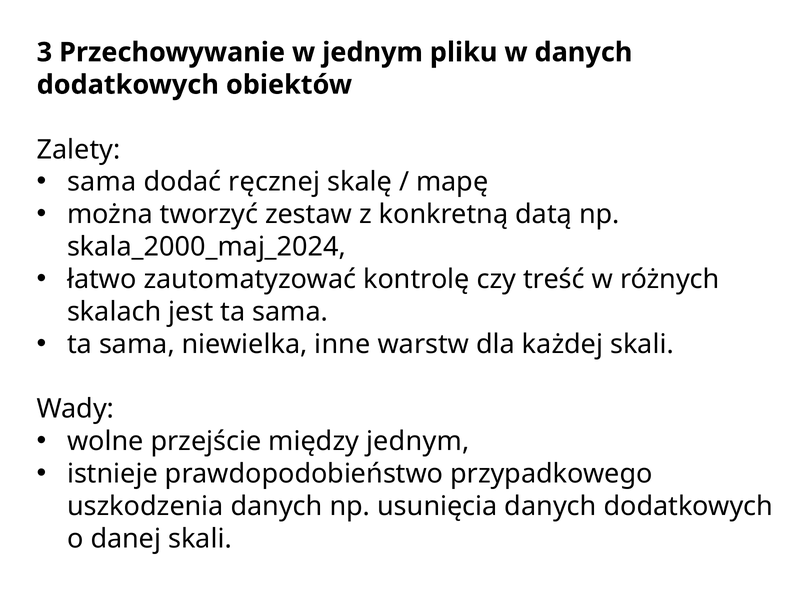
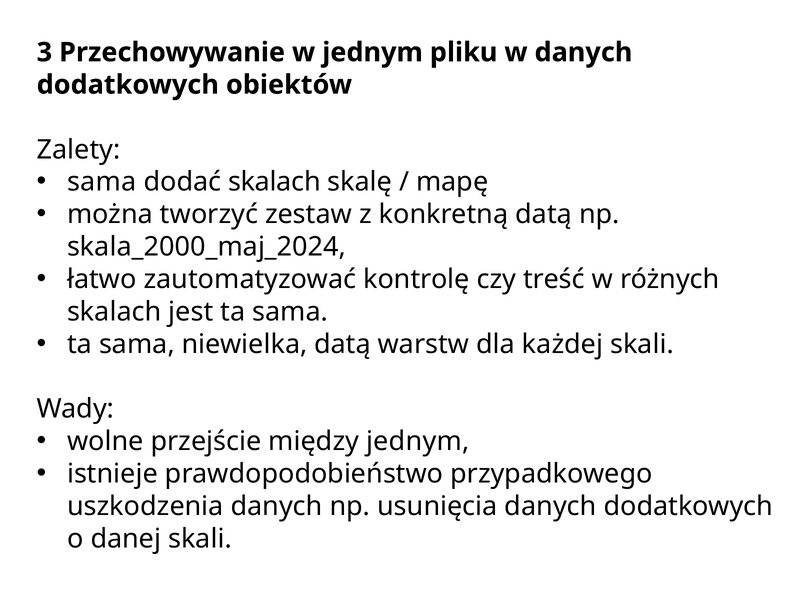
dodać ręcznej: ręcznej -> skalach
niewielka inne: inne -> datą
